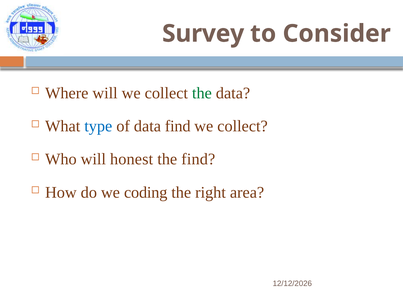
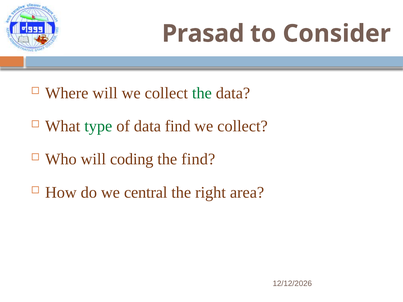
Survey: Survey -> Prasad
type colour: blue -> green
honest: honest -> coding
coding: coding -> central
